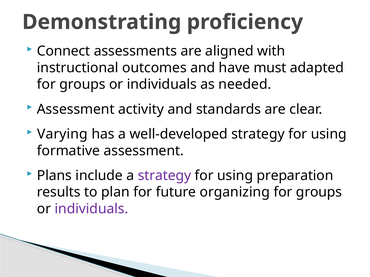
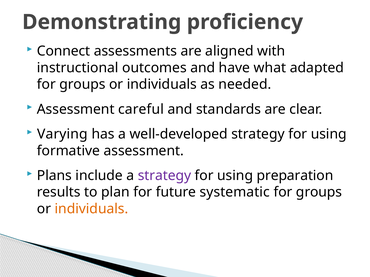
must: must -> what
activity: activity -> careful
organizing: organizing -> systematic
individuals at (91, 209) colour: purple -> orange
